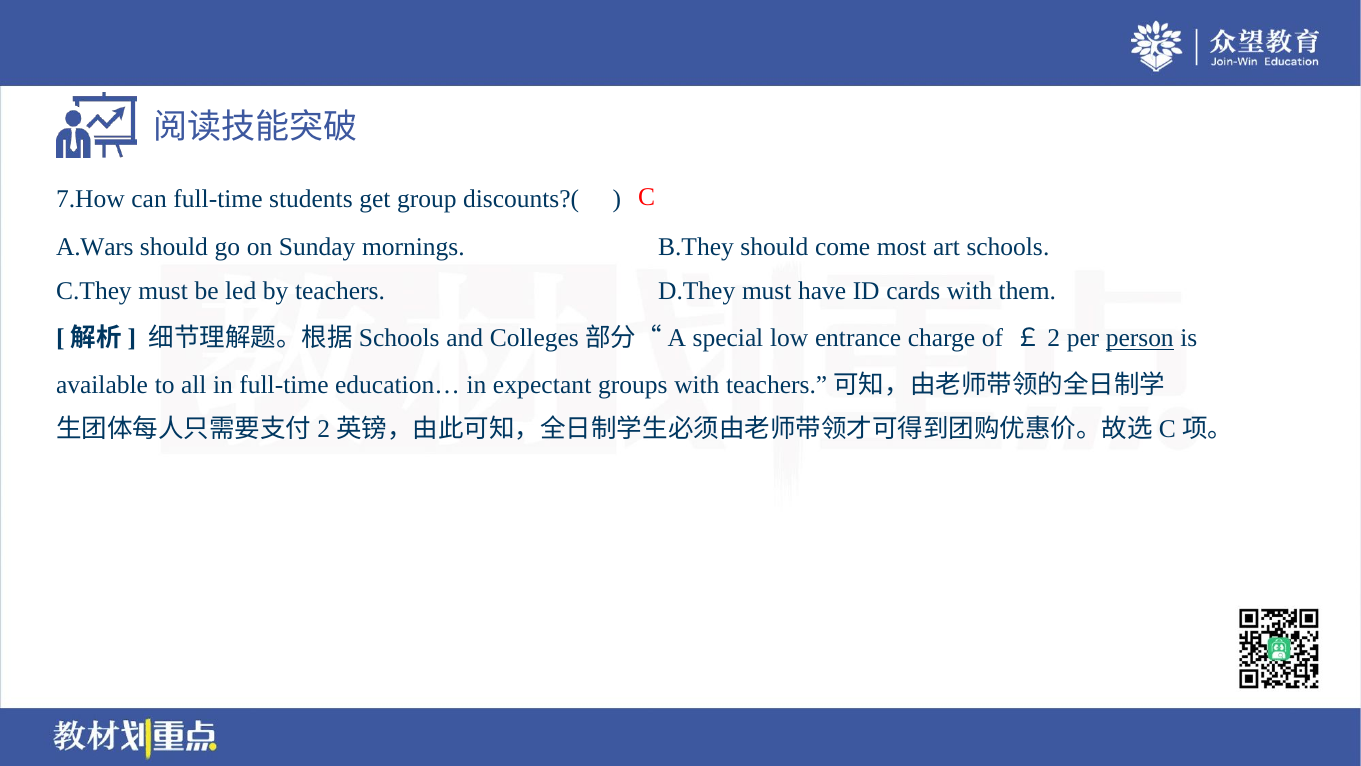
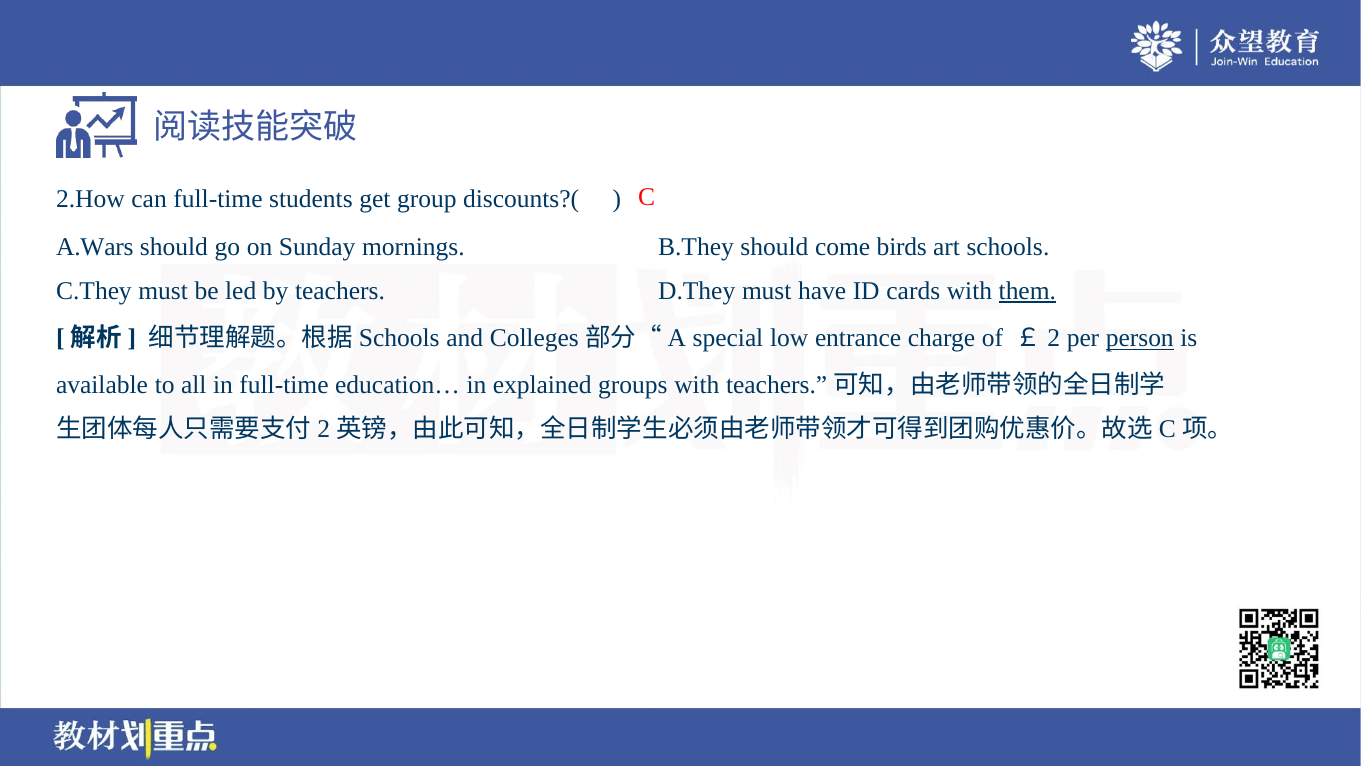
7.How: 7.How -> 2.How
most: most -> birds
them underline: none -> present
expectant: expectant -> explained
